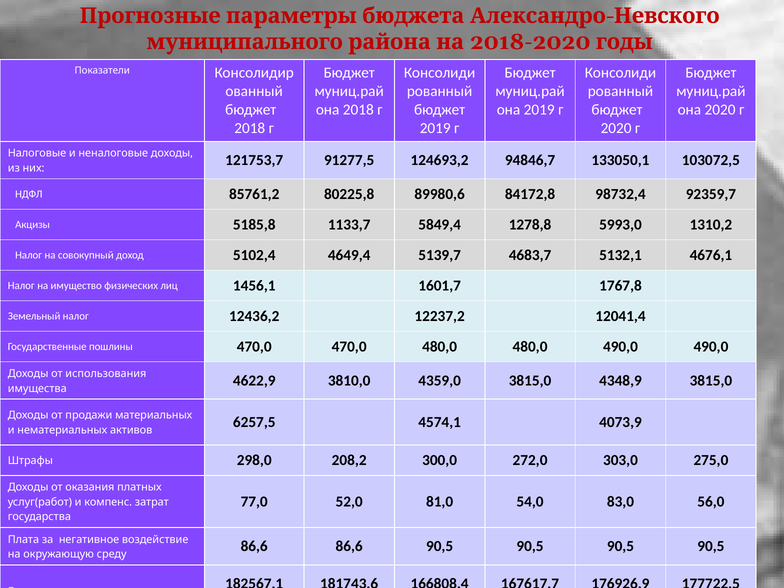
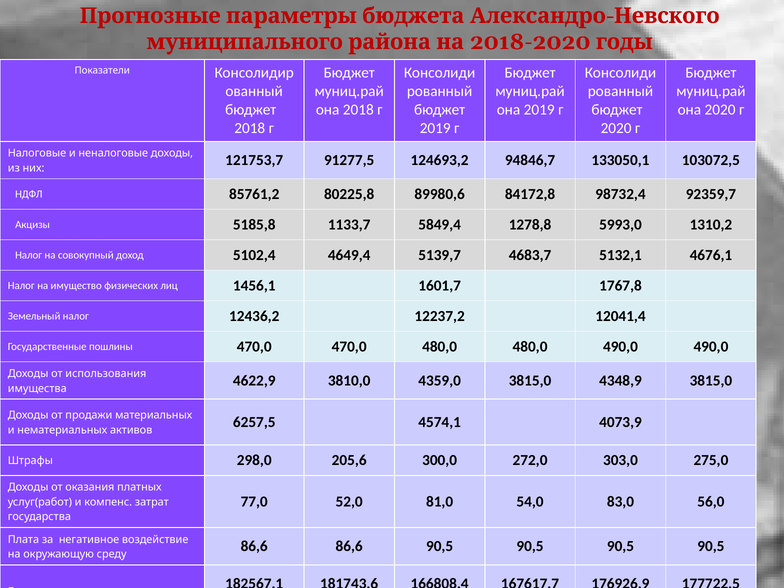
208,2: 208,2 -> 205,6
